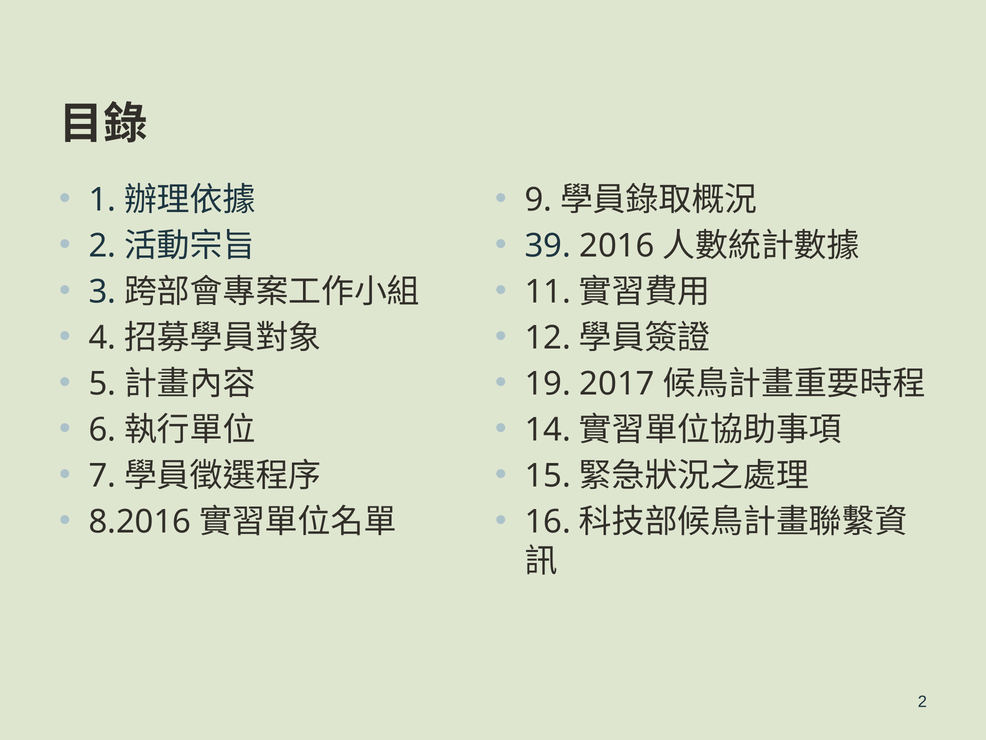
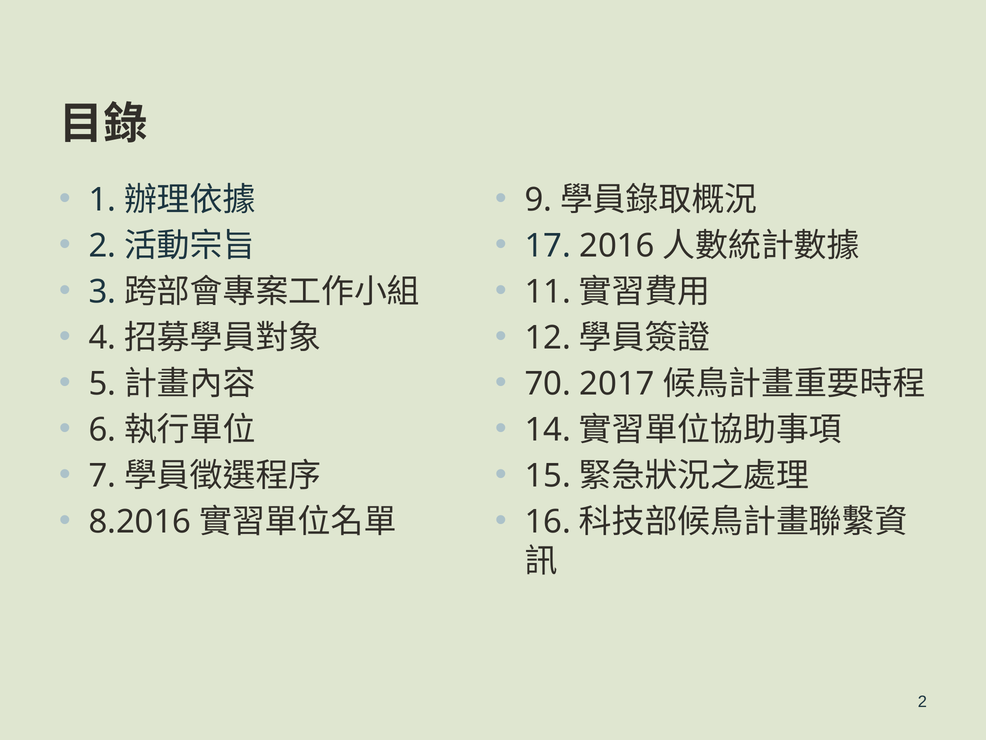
39: 39 -> 17
19: 19 -> 70
